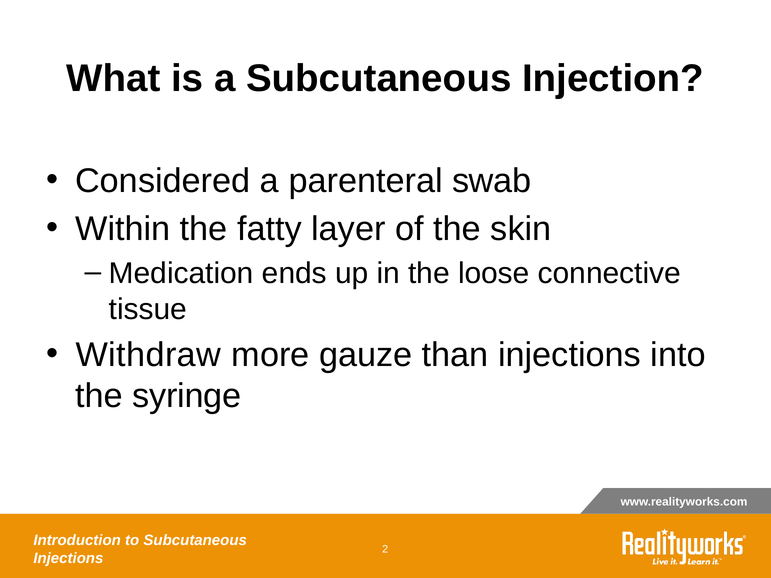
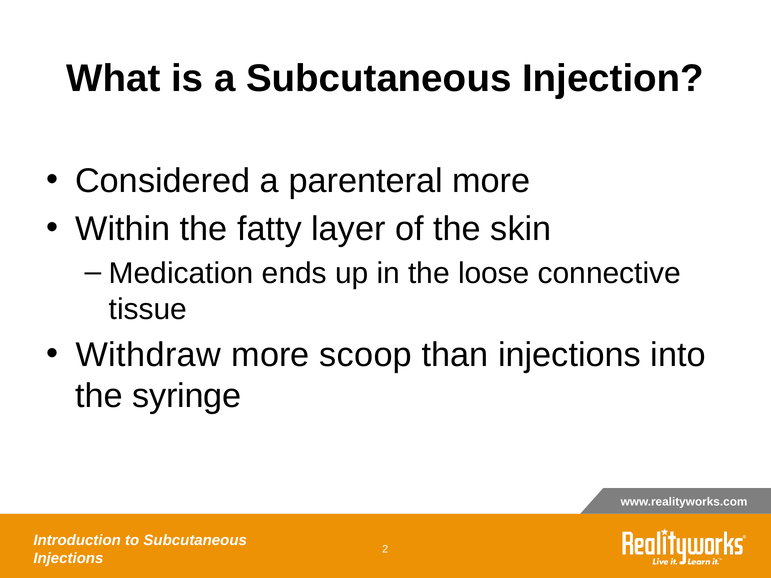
parenteral swab: swab -> more
gauze: gauze -> scoop
